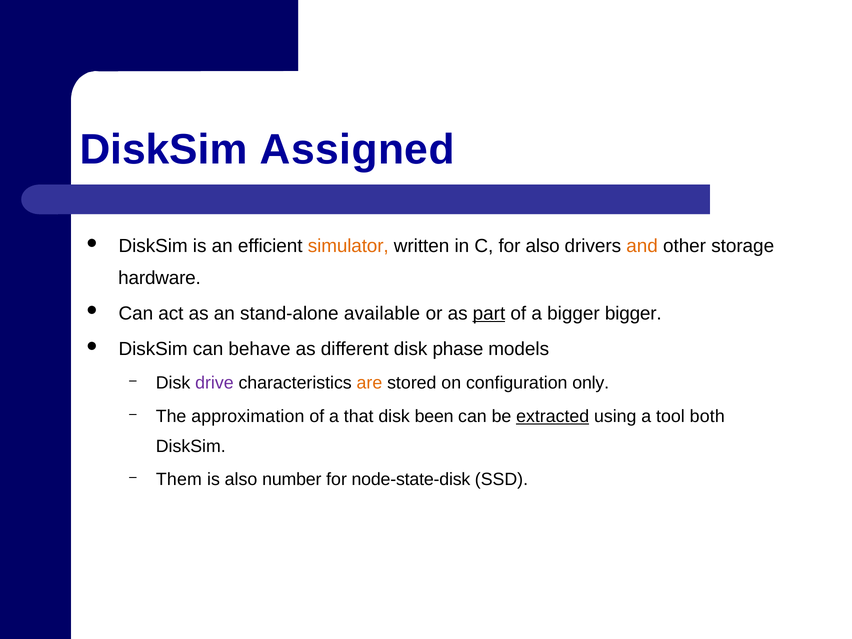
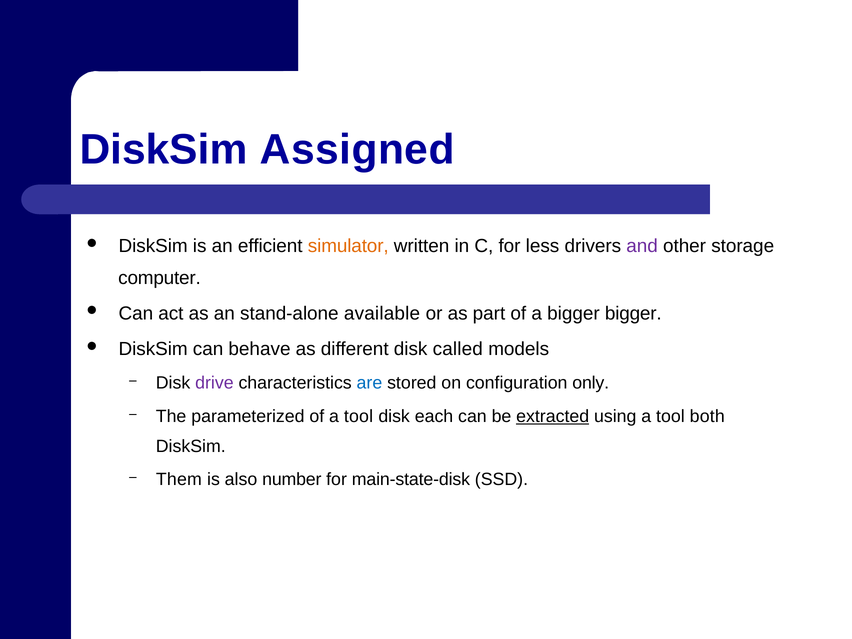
for also: also -> less
and colour: orange -> purple
hardware: hardware -> computer
part underline: present -> none
phase: phase -> called
are colour: orange -> blue
approximation: approximation -> parameterized
of a that: that -> tool
been: been -> each
node-state-disk: node-state-disk -> main-state-disk
